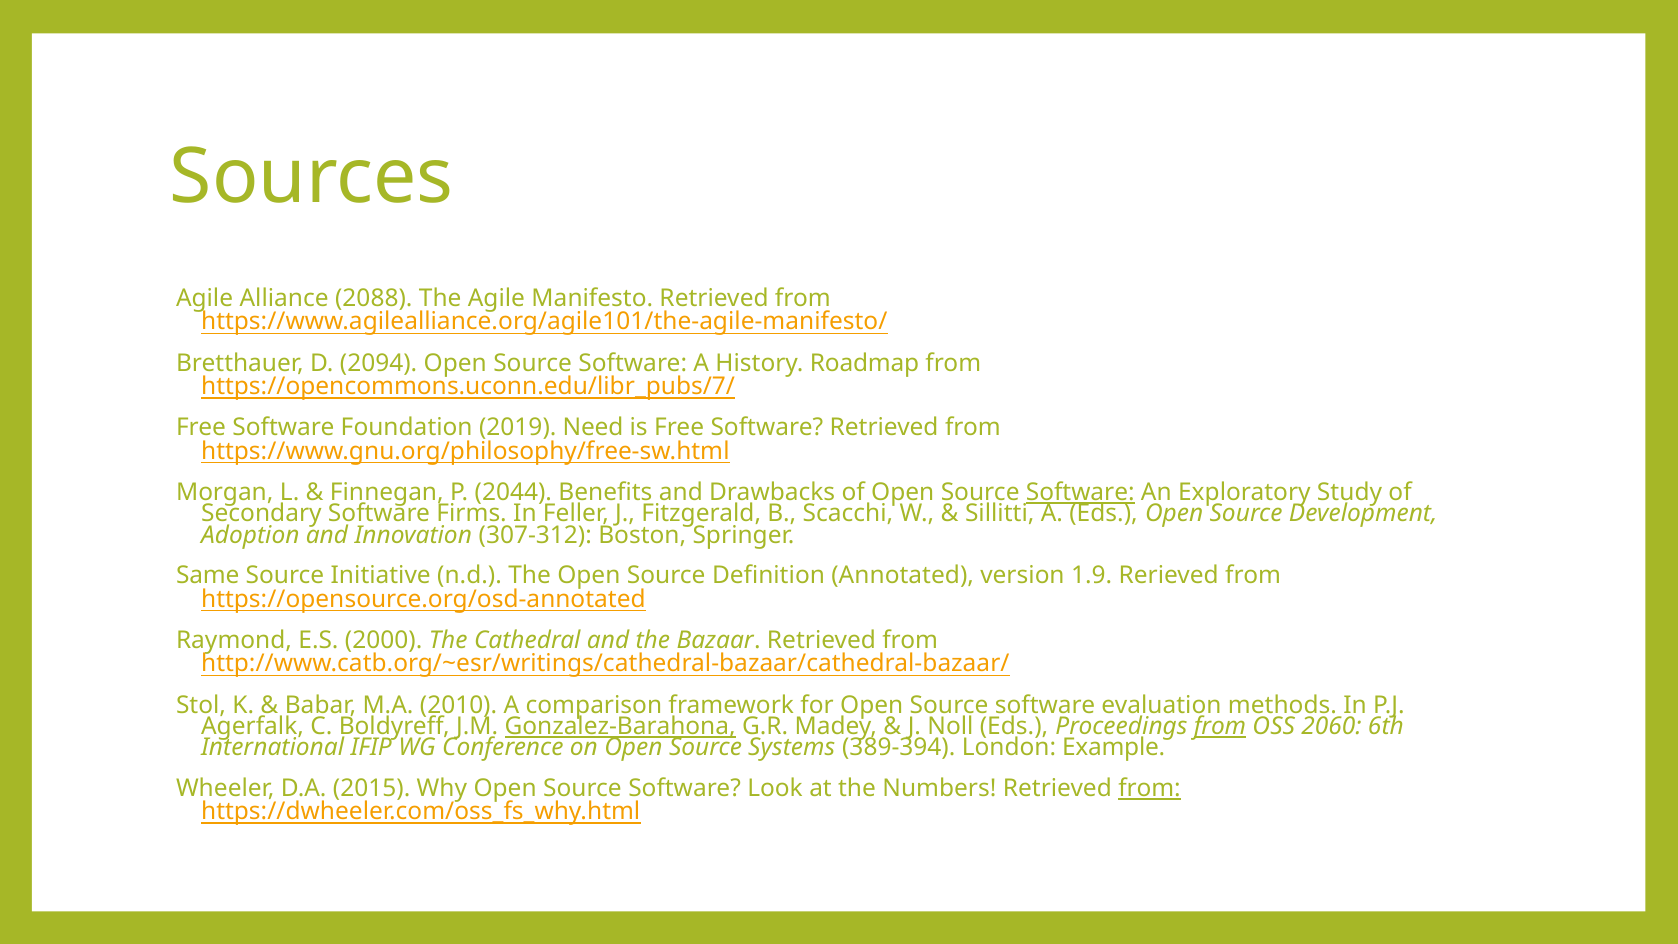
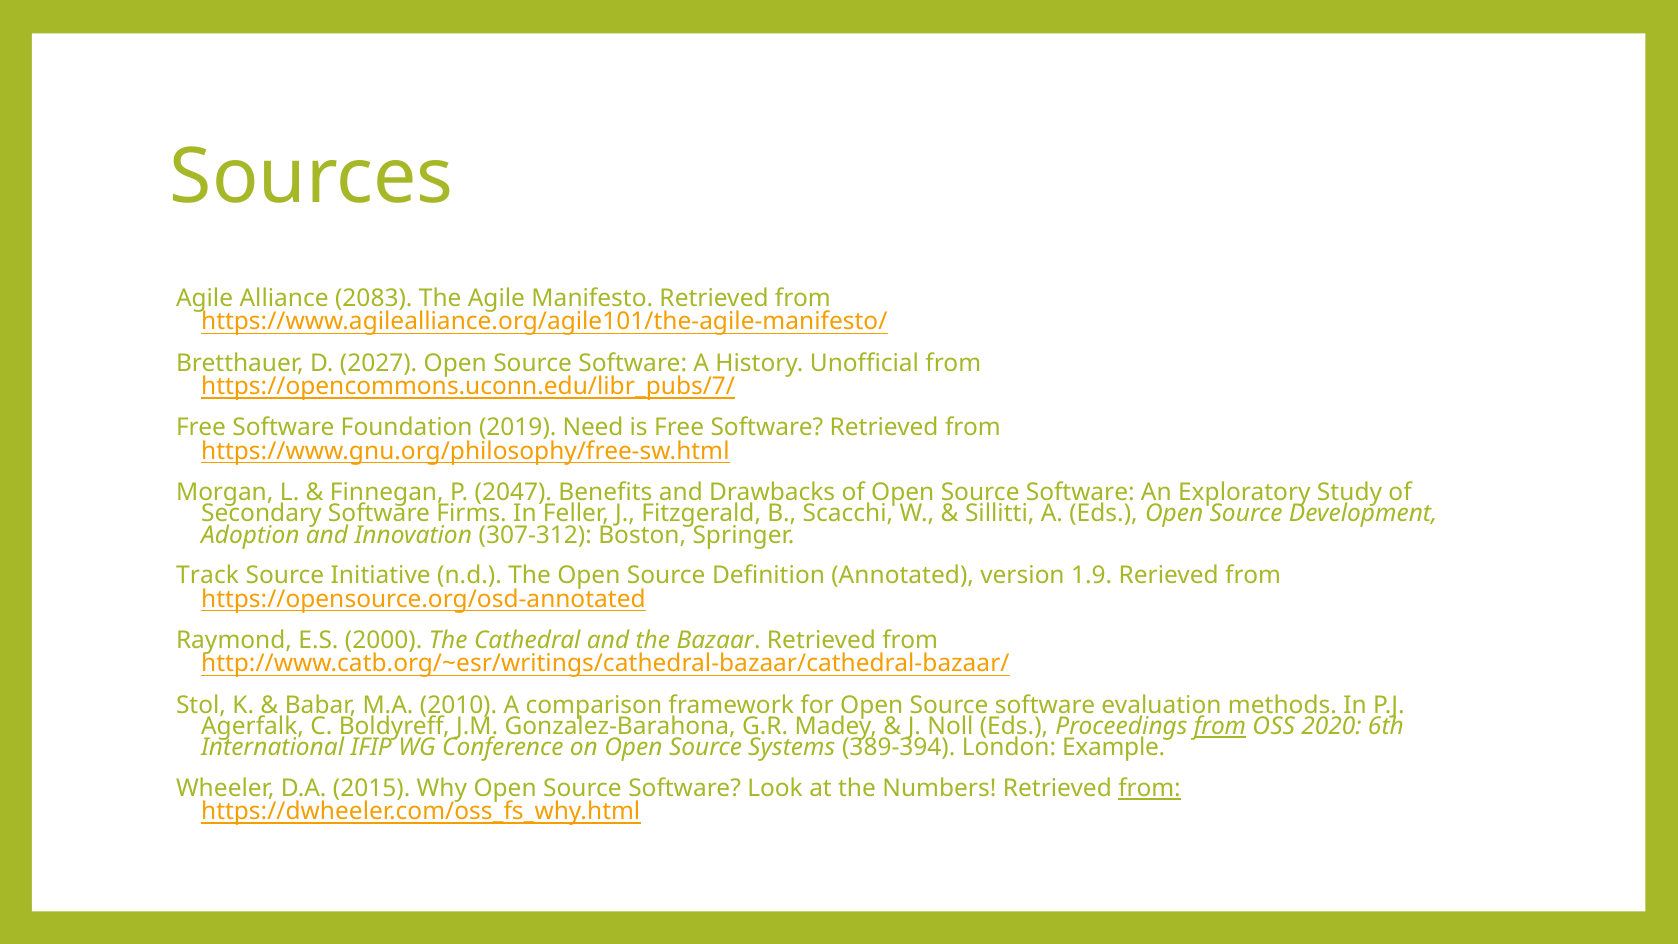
2088: 2088 -> 2083
2094: 2094 -> 2027
Roadmap: Roadmap -> Unofficial
2044: 2044 -> 2047
Software at (1080, 493) underline: present -> none
Same: Same -> Track
Gonzalez-Barahona underline: present -> none
2060: 2060 -> 2020
